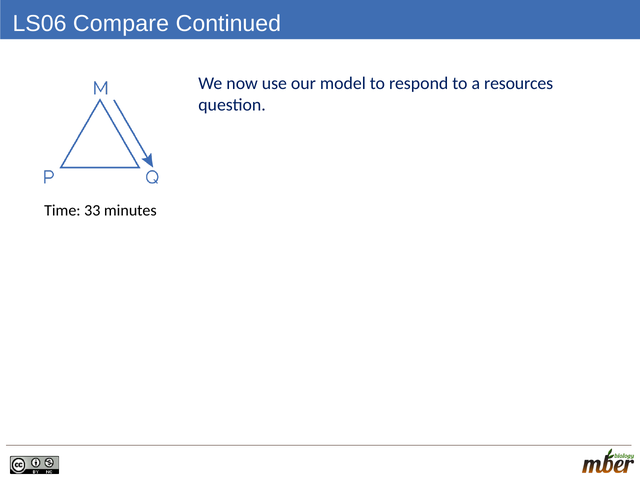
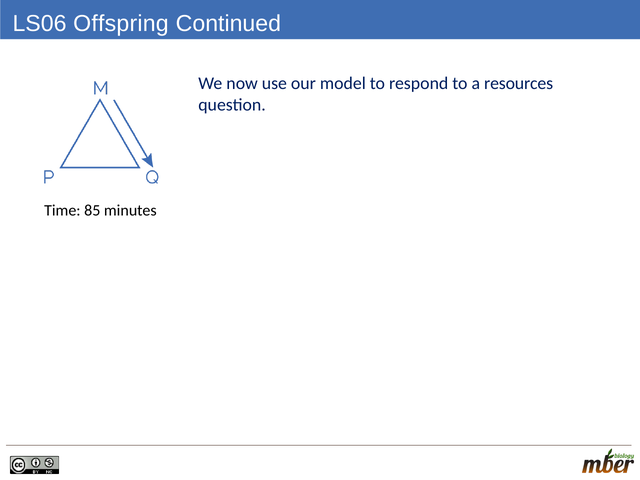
Compare: Compare -> Offspring
33: 33 -> 85
